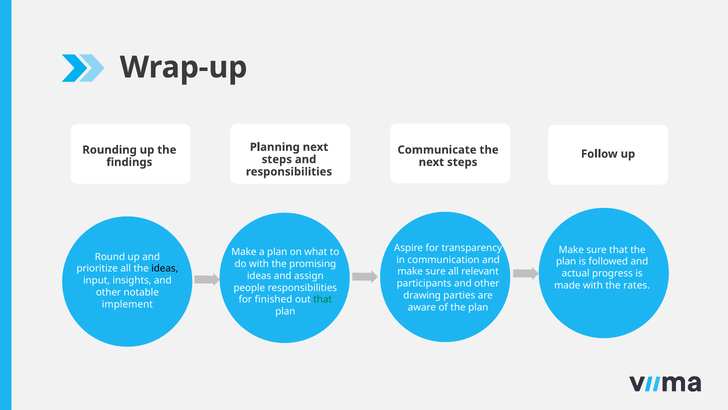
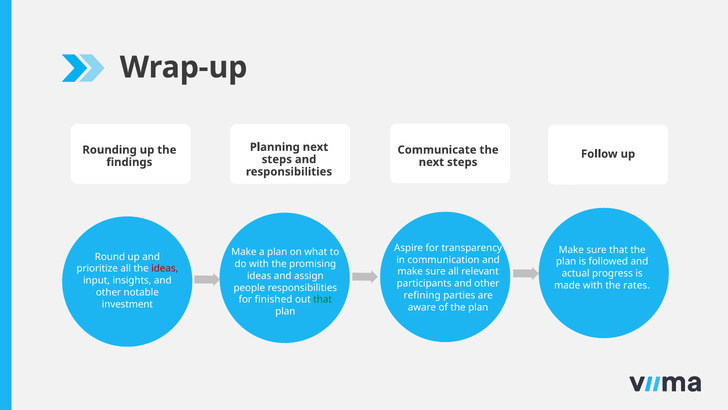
ideas at (165, 268) colour: black -> red
drawing: drawing -> refining
implement: implement -> investment
